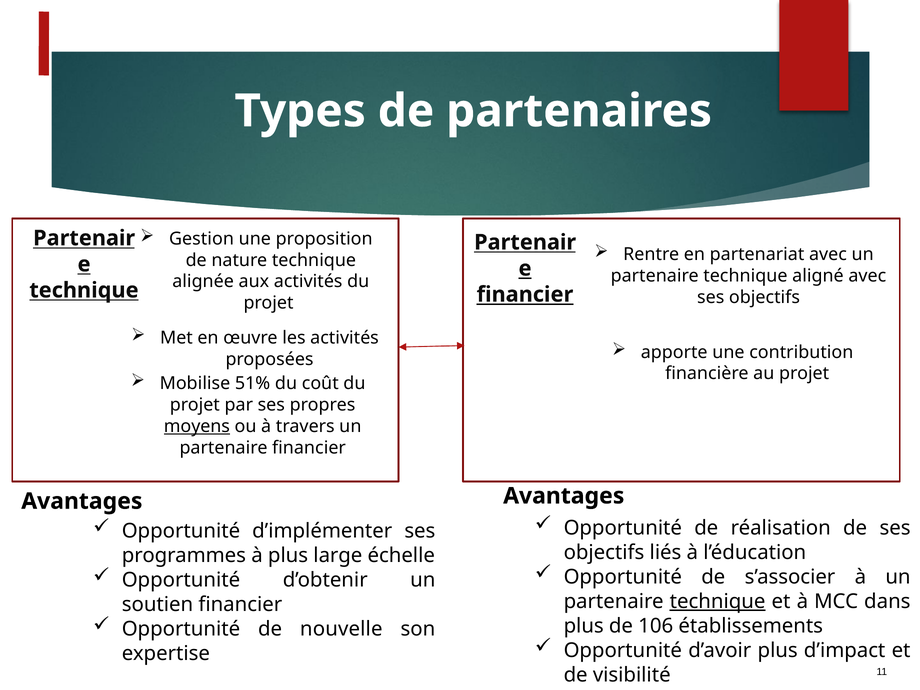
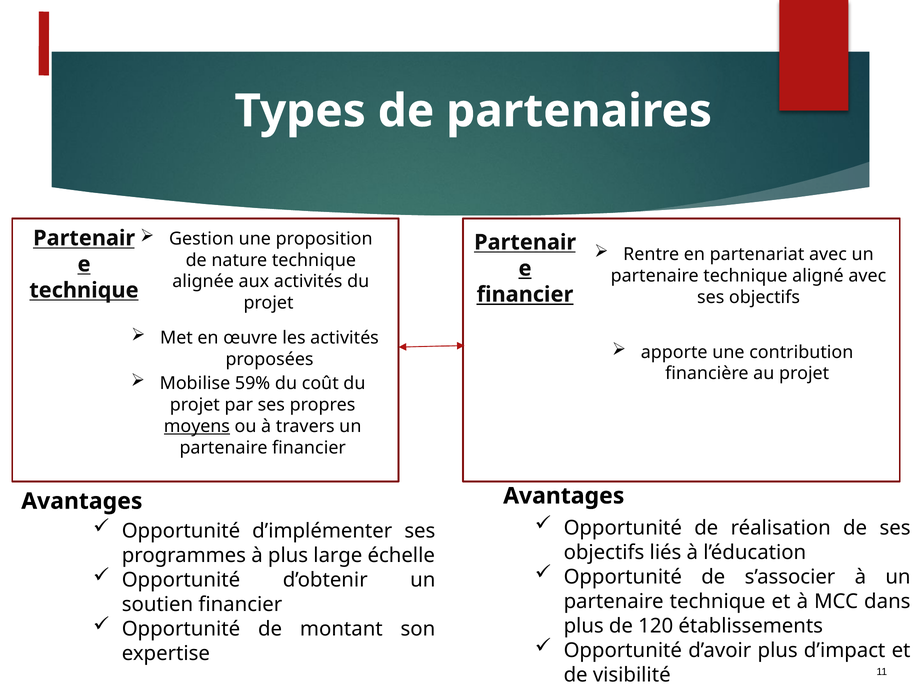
51%: 51% -> 59%
technique at (718, 601) underline: present -> none
nouvelle: nouvelle -> montant
106: 106 -> 120
